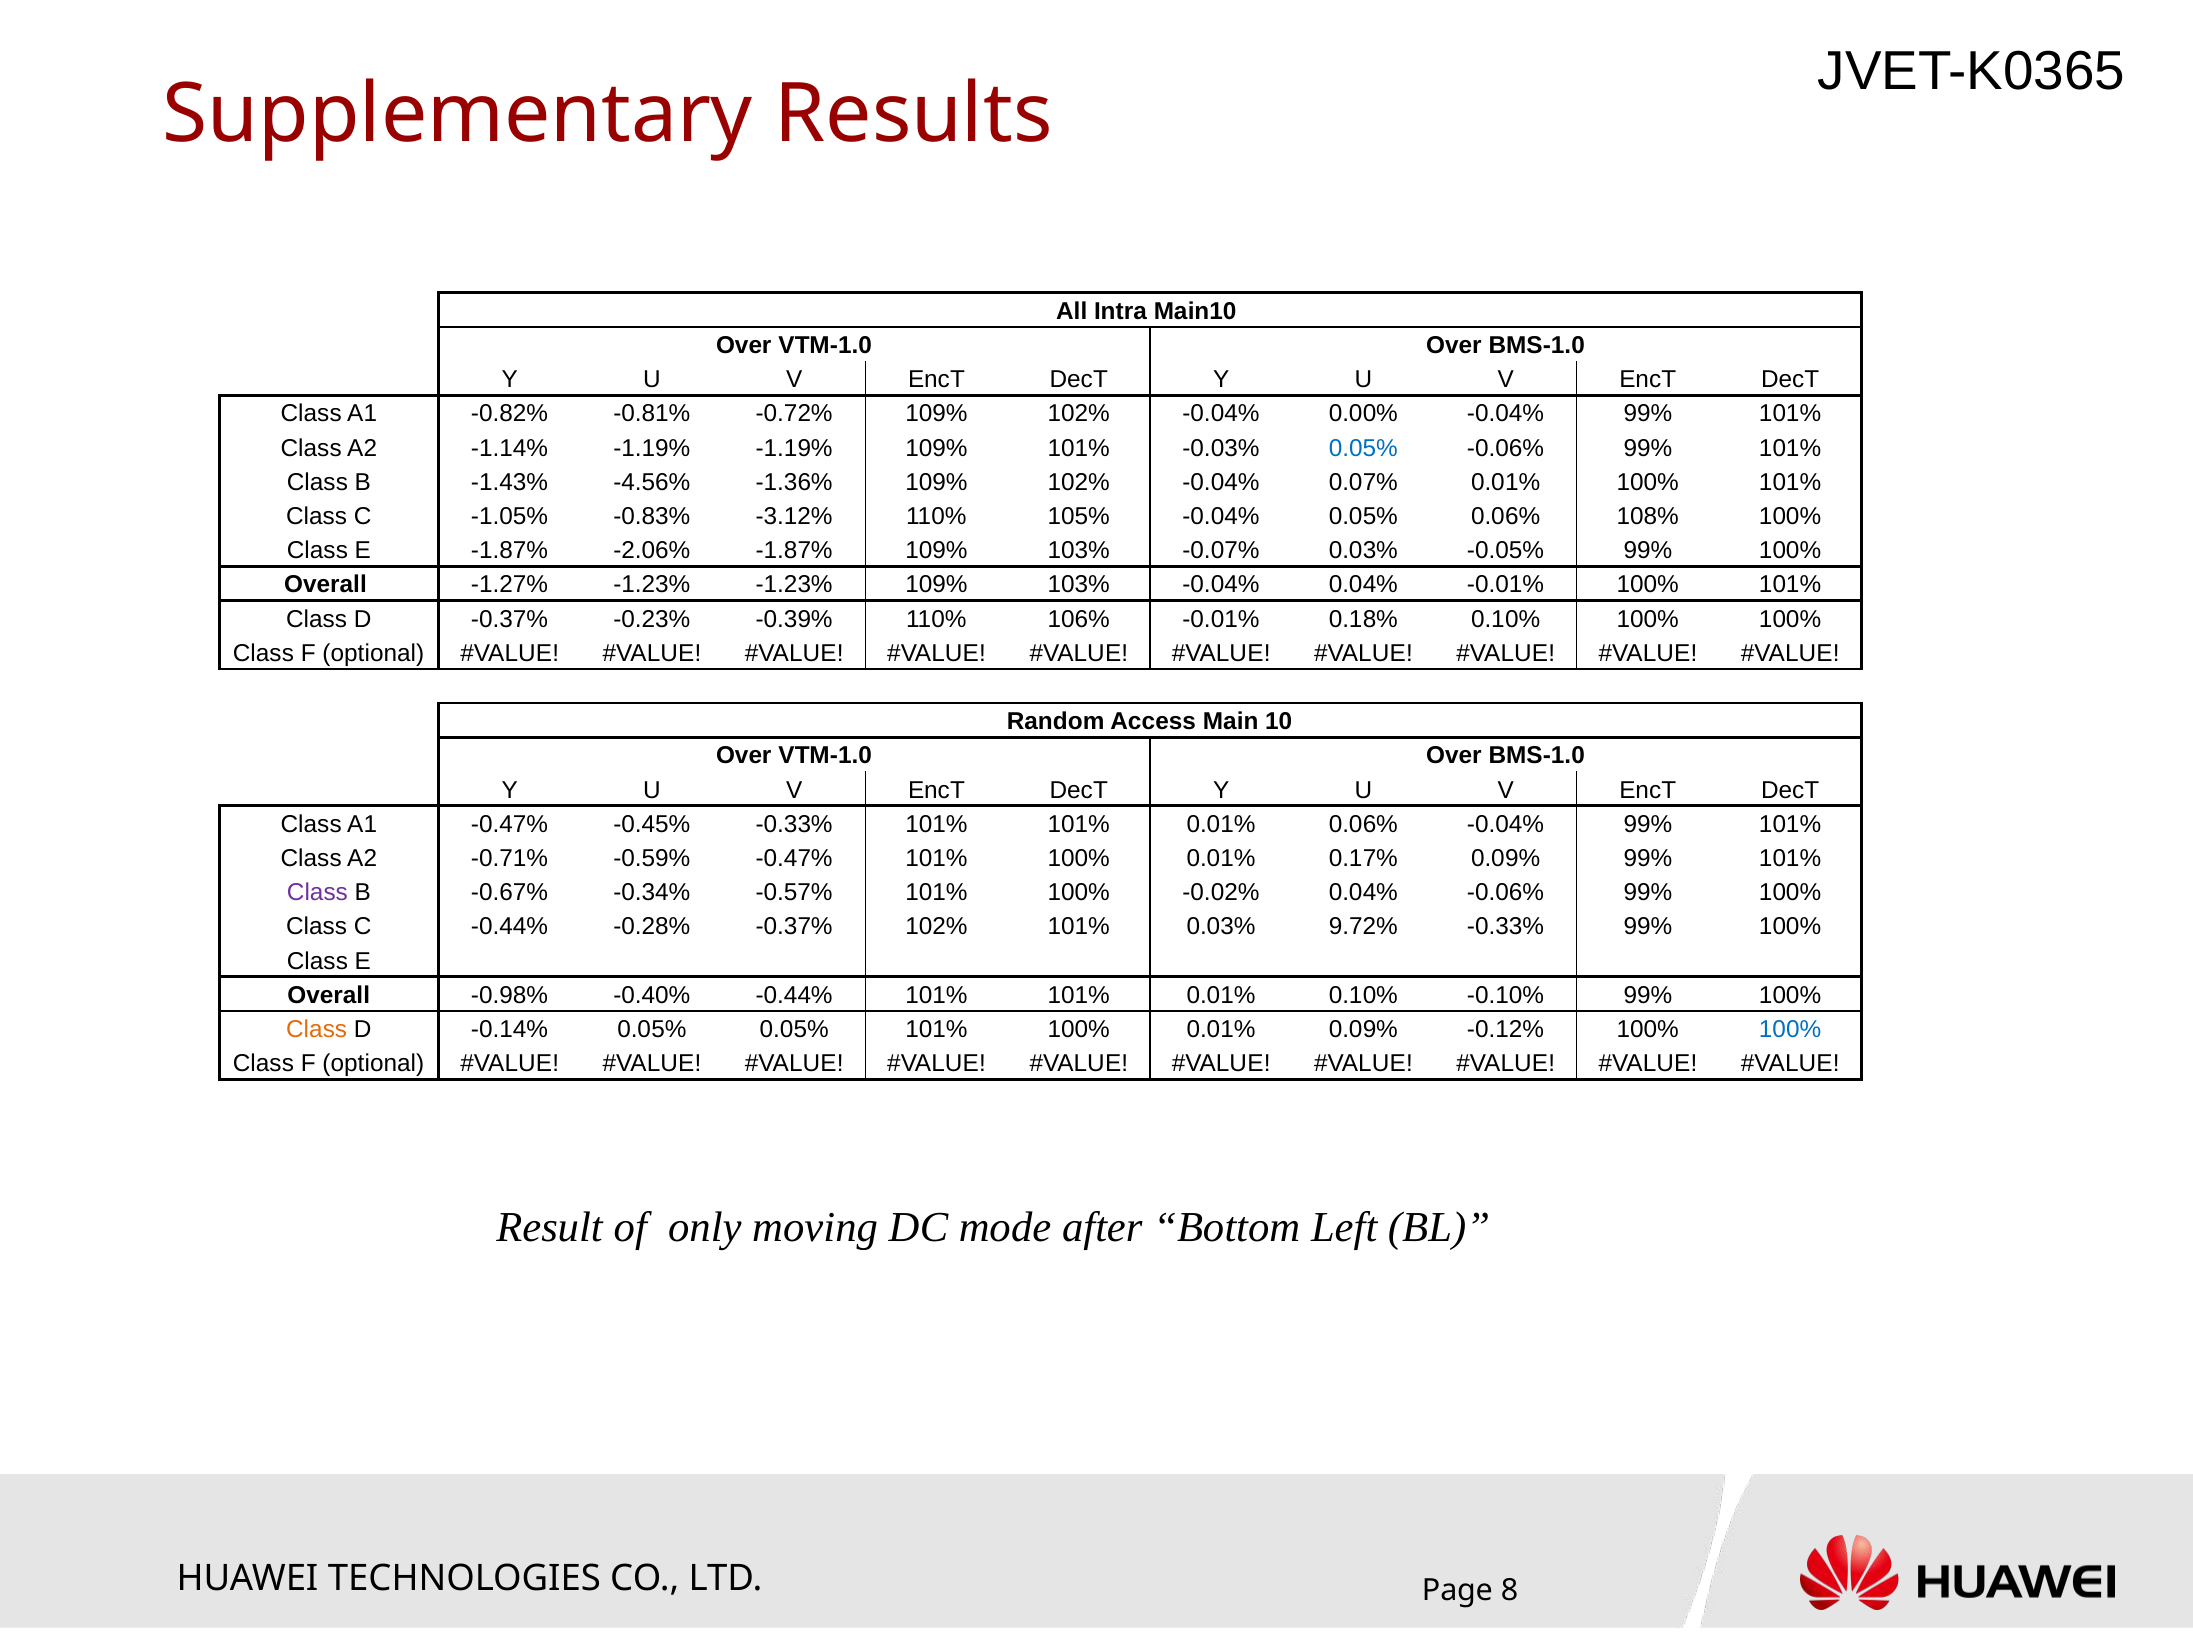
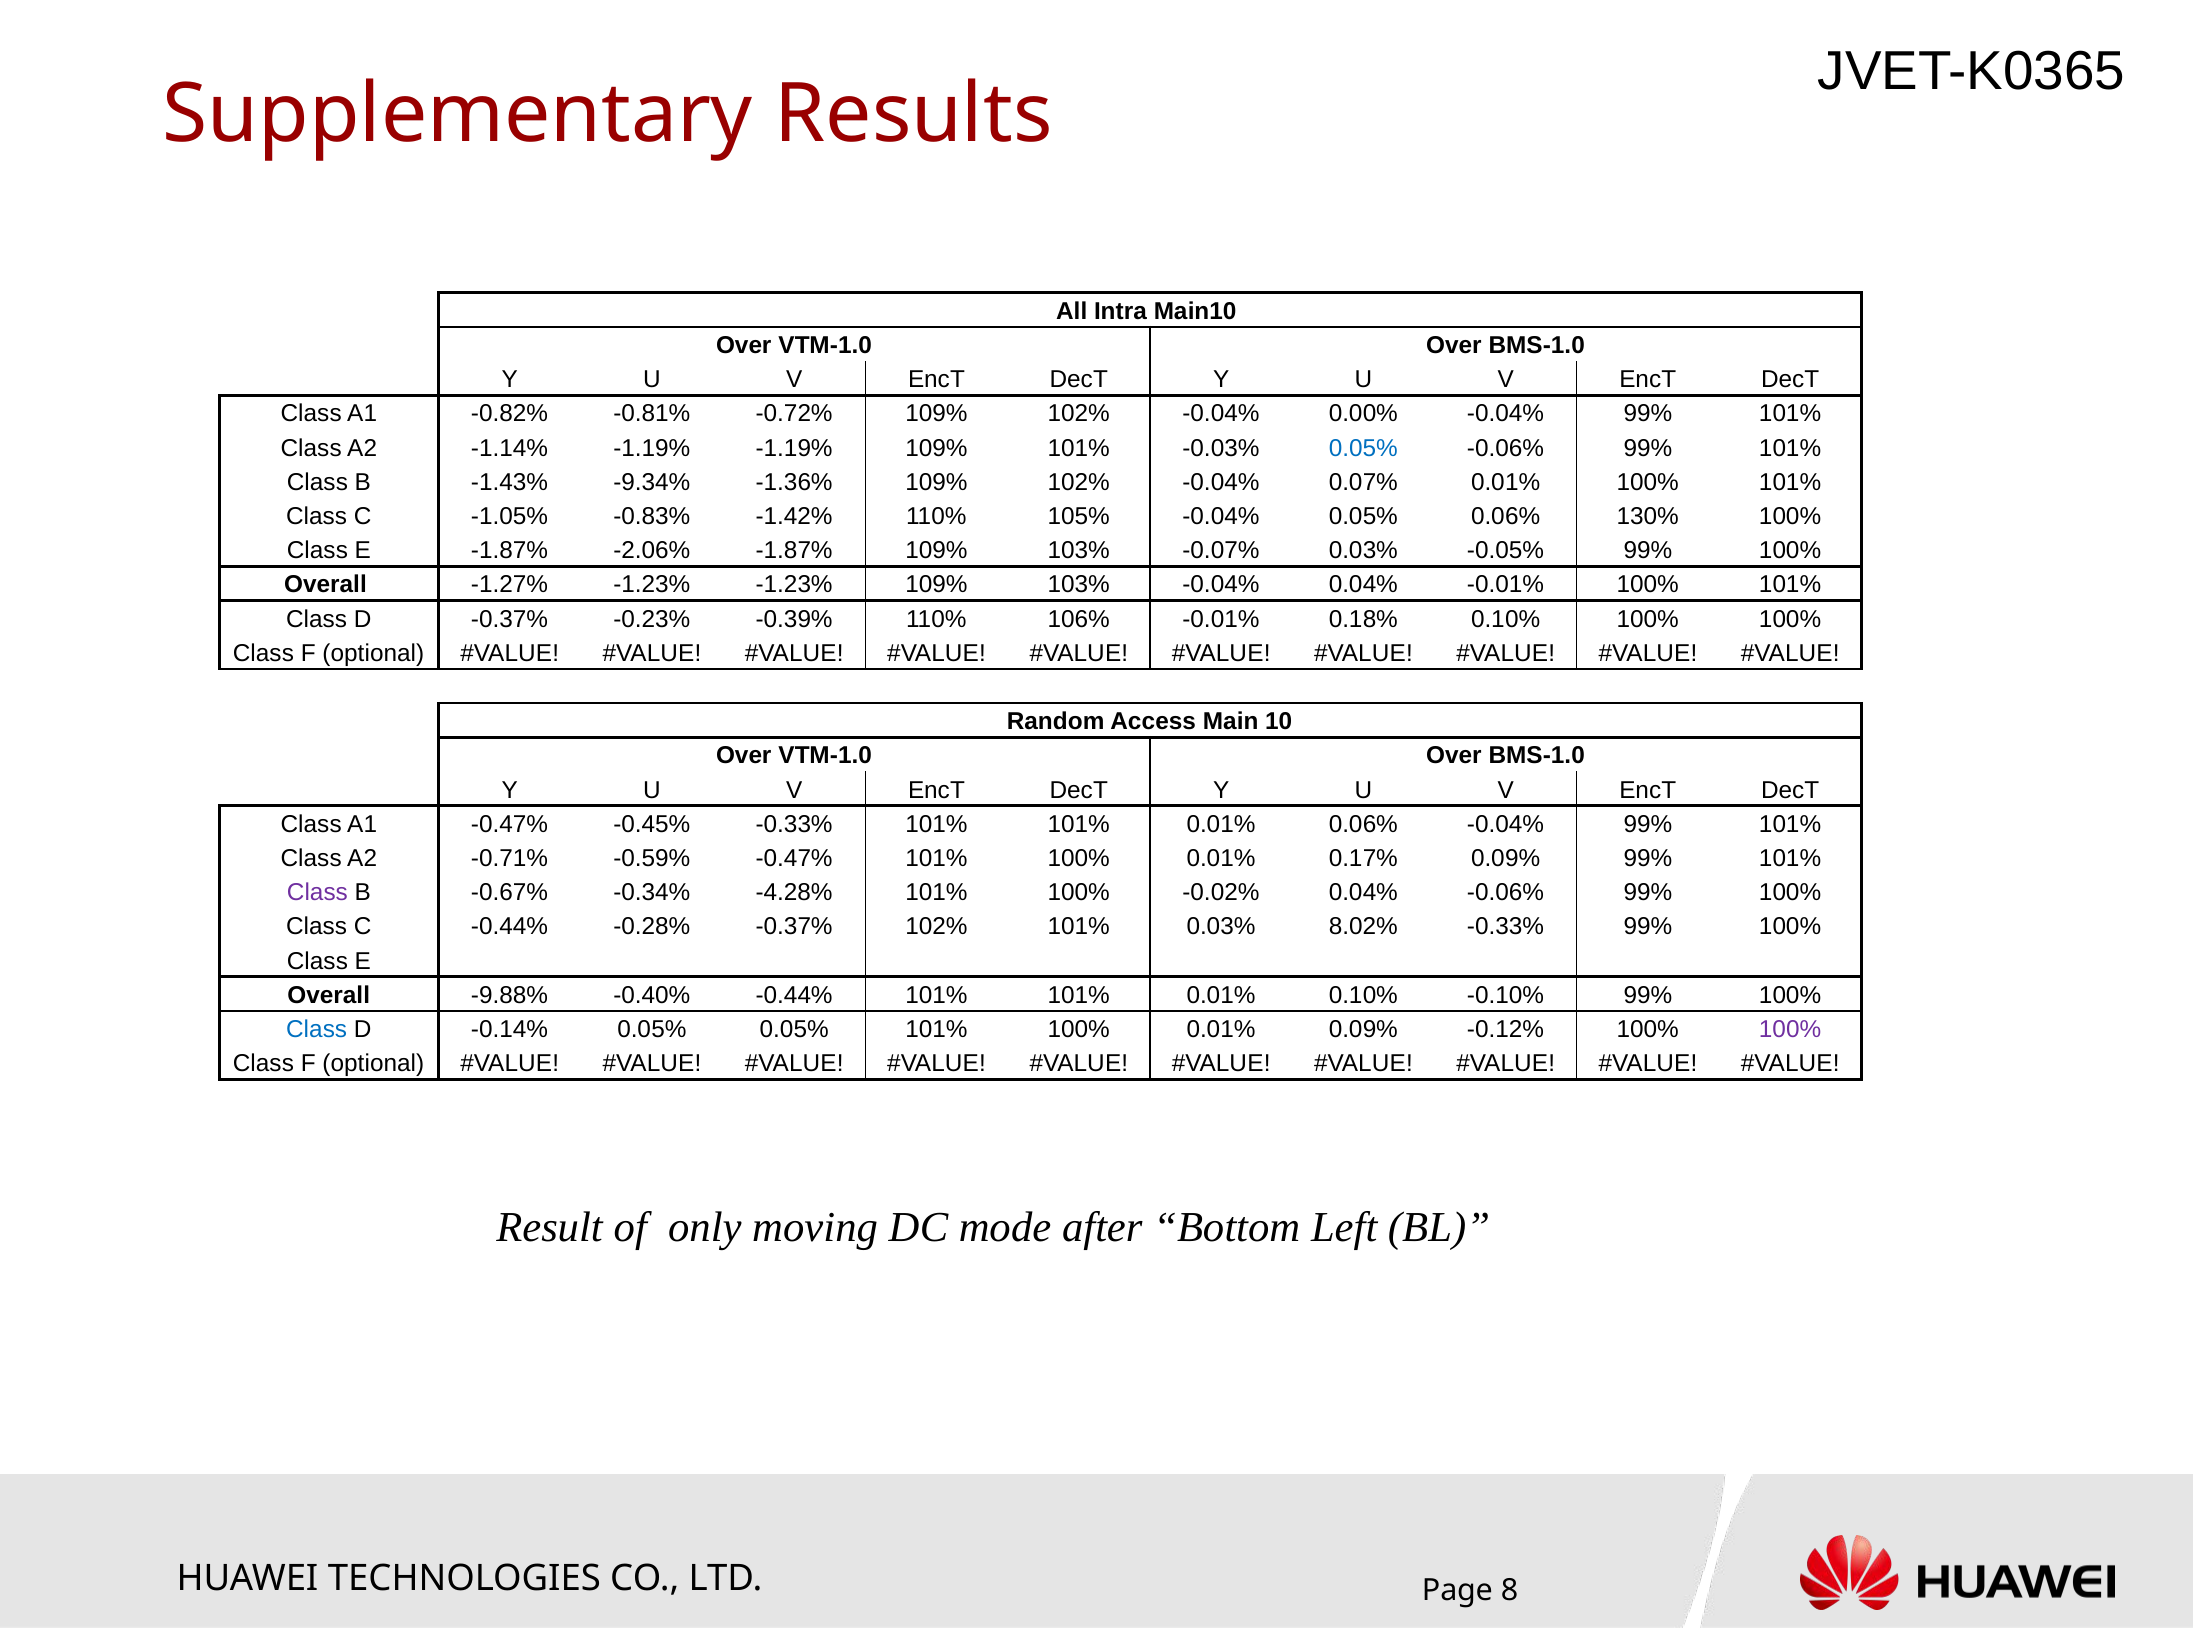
-4.56%: -4.56% -> -9.34%
-3.12%: -3.12% -> -1.42%
108%: 108% -> 130%
-0.57%: -0.57% -> -4.28%
9.72%: 9.72% -> 8.02%
-0.98%: -0.98% -> -9.88%
Class at (317, 1029) colour: orange -> blue
100% at (1790, 1029) colour: blue -> purple
